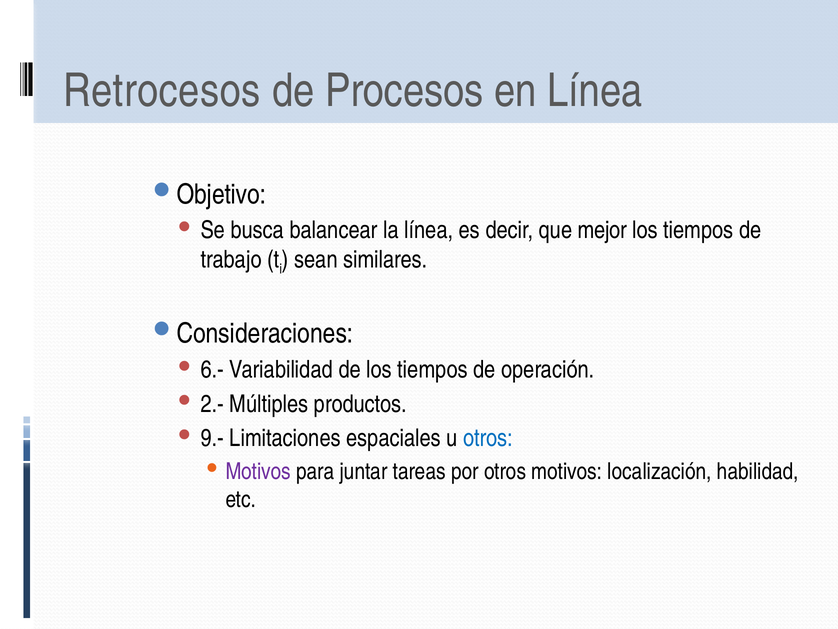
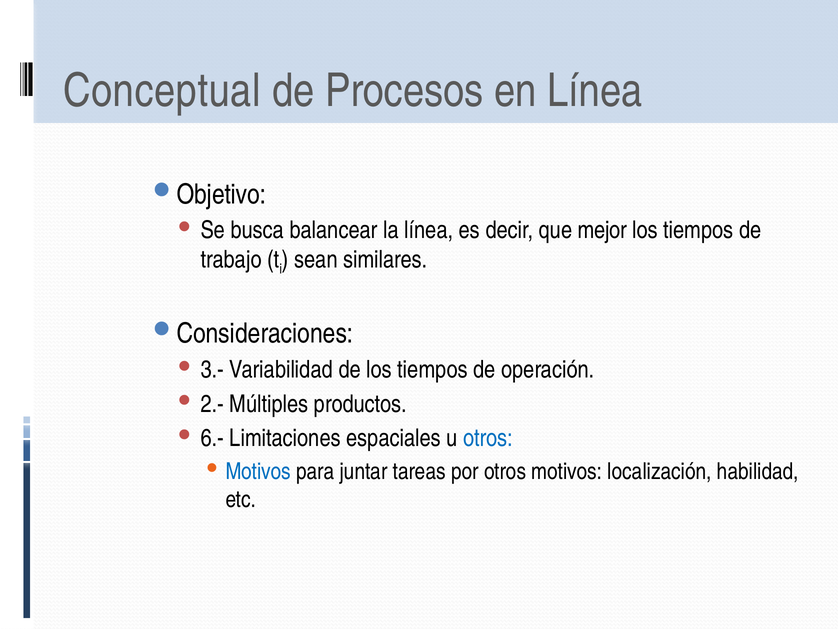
Retrocesos: Retrocesos -> Conceptual
6.-: 6.- -> 3.-
9.-: 9.- -> 6.-
Motivos at (258, 471) colour: purple -> blue
